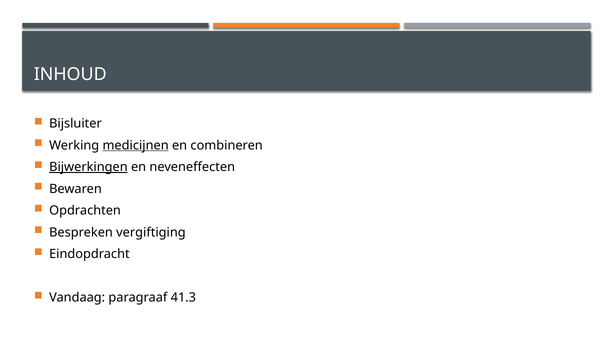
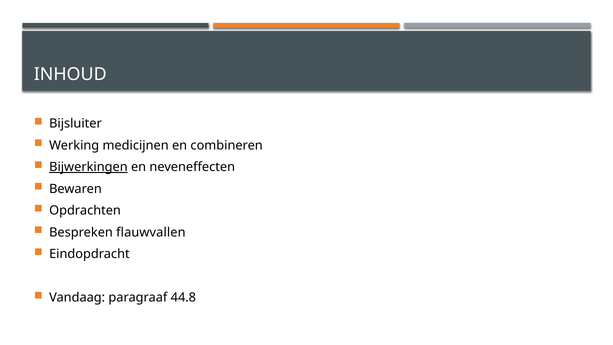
medicijnen underline: present -> none
vergiftiging: vergiftiging -> flauwvallen
41.3: 41.3 -> 44.8
